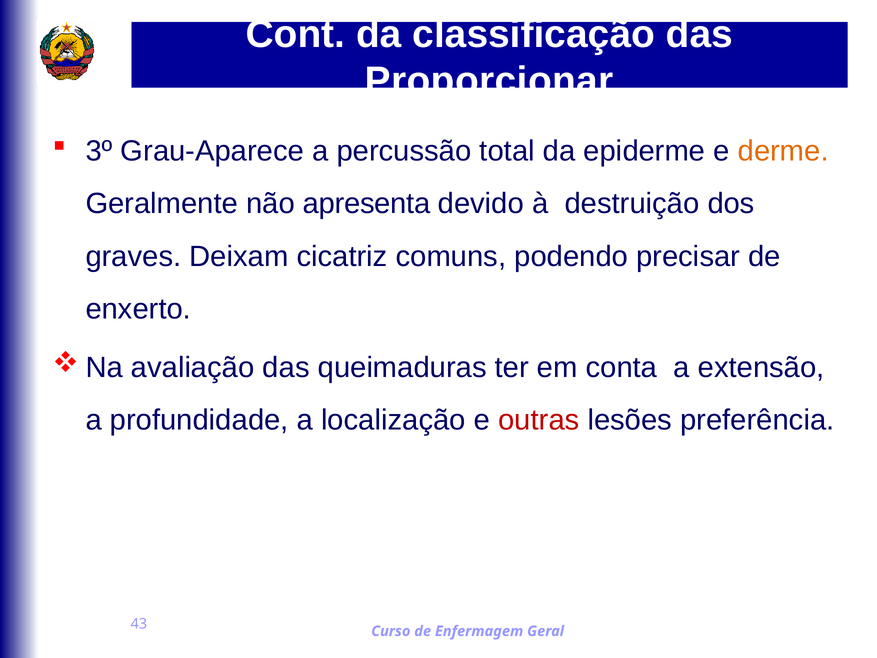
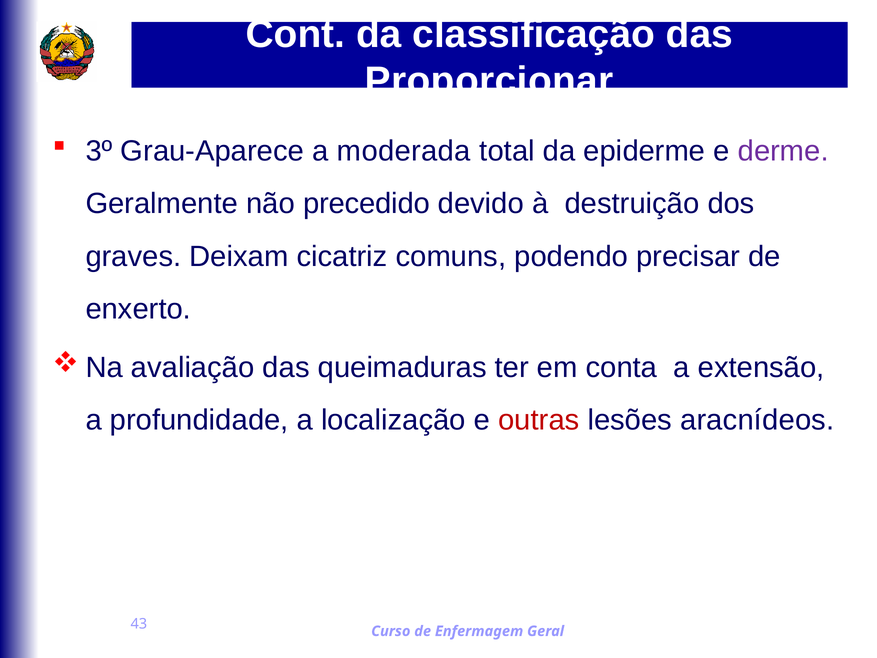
percussão: percussão -> moderada
derme colour: orange -> purple
apresenta: apresenta -> precedido
preferência: preferência -> aracnídeos
